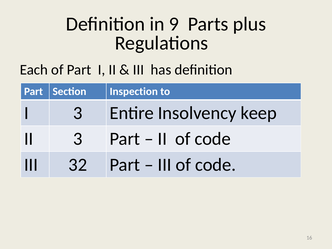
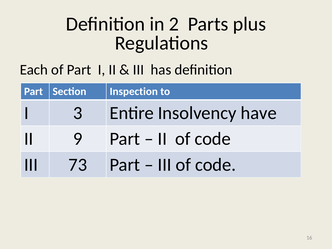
9: 9 -> 2
keep: keep -> have
II 3: 3 -> 9
32: 32 -> 73
